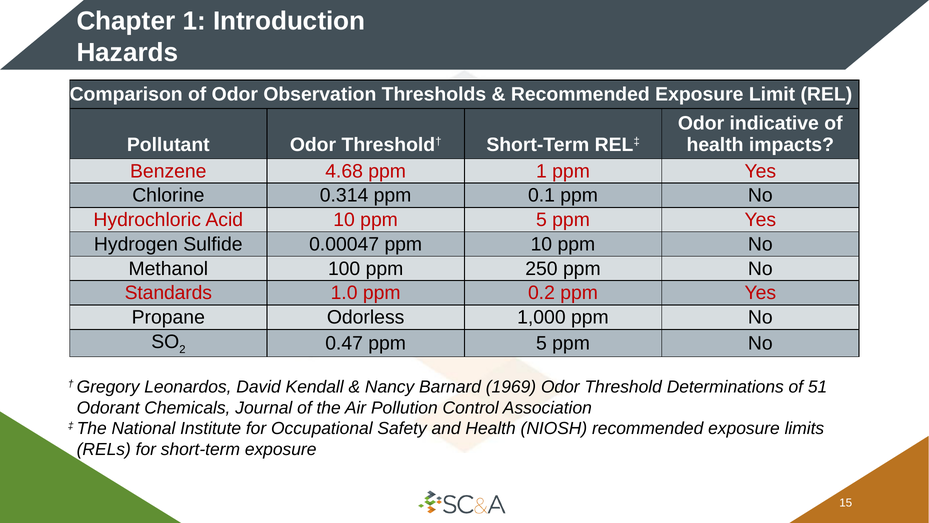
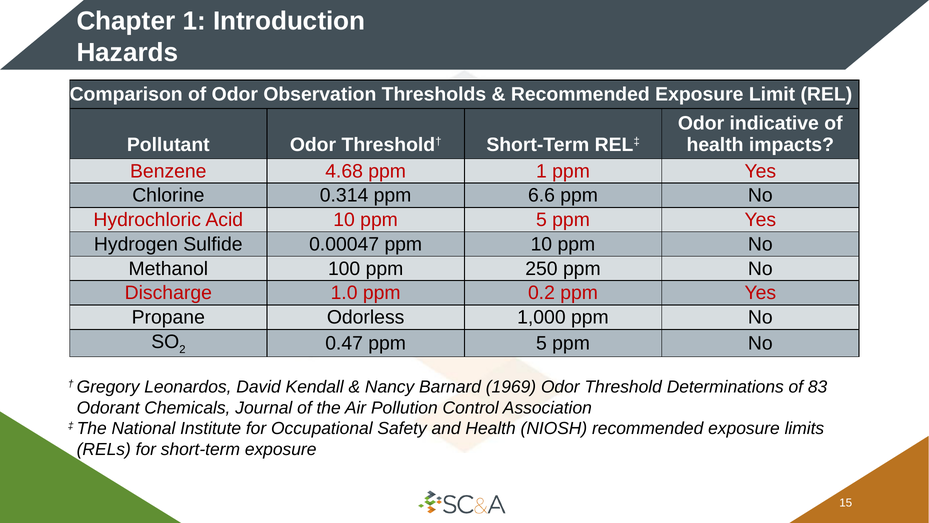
0.1: 0.1 -> 6.6
Standards: Standards -> Discharge
51: 51 -> 83
